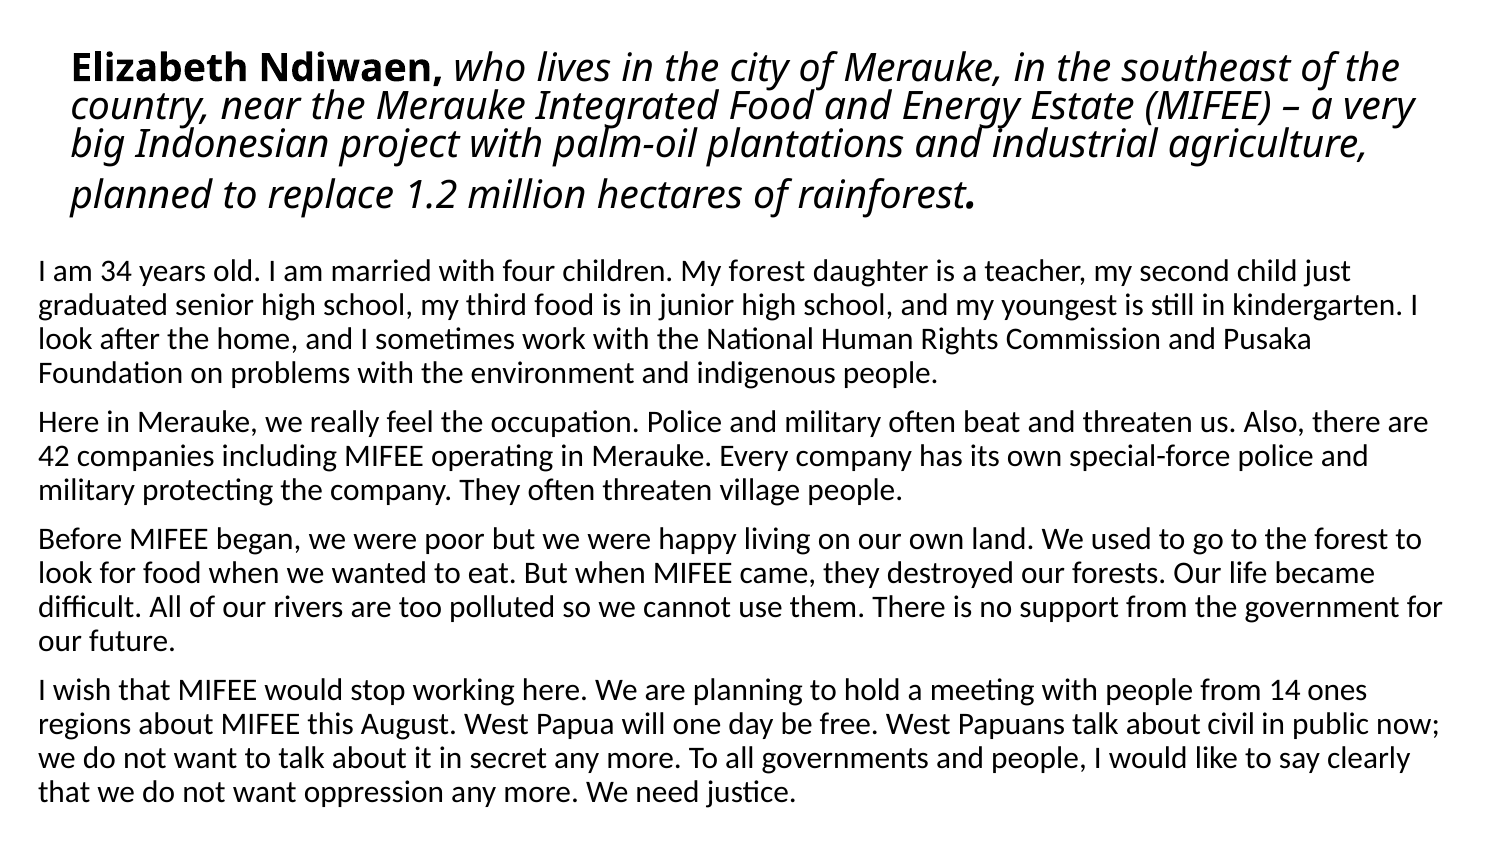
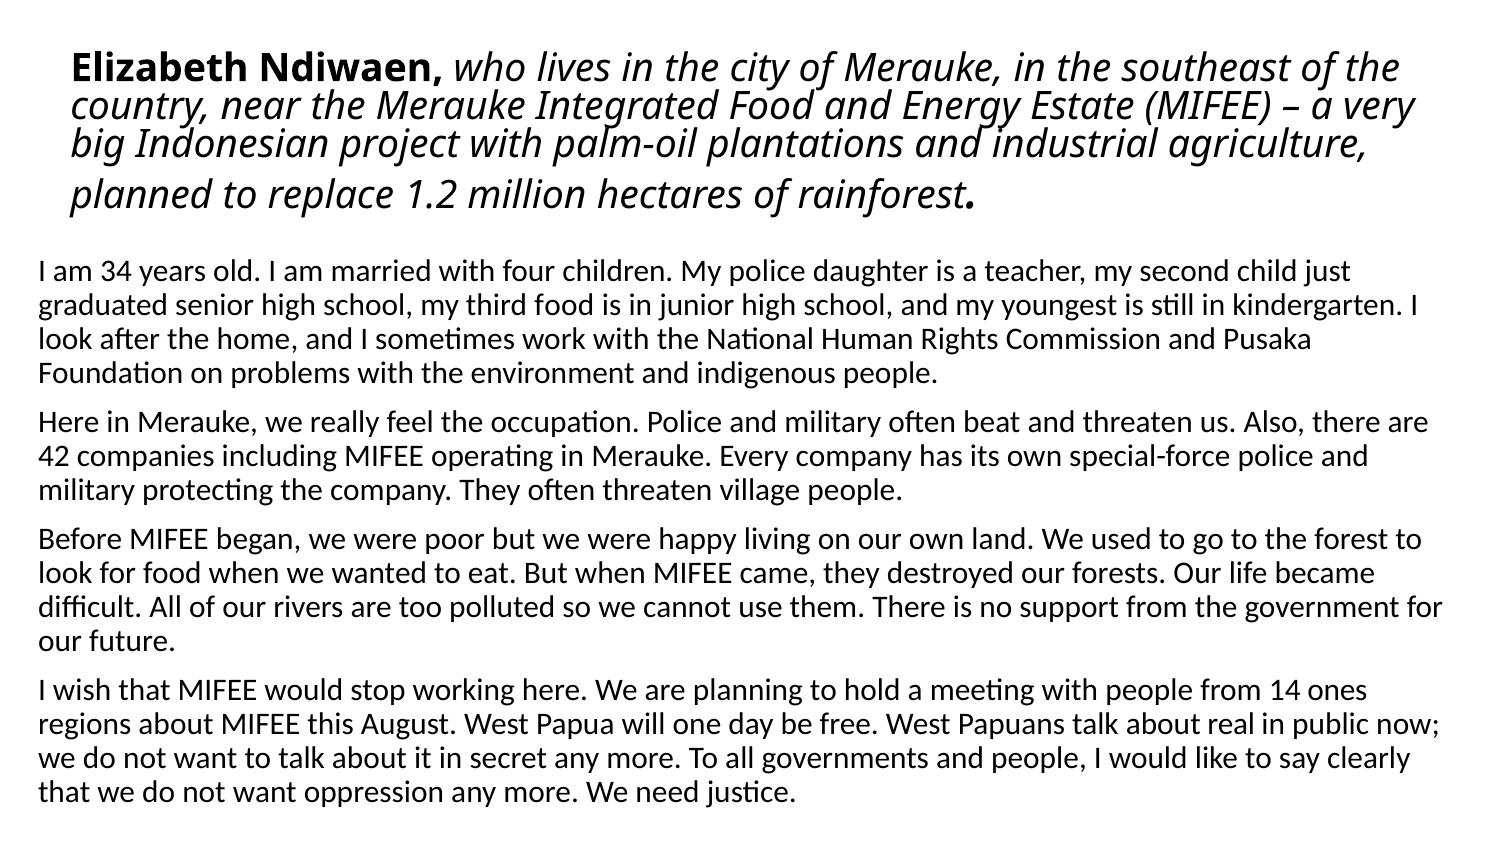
My forest: forest -> police
civil: civil -> real
